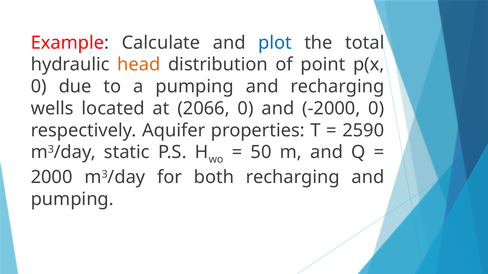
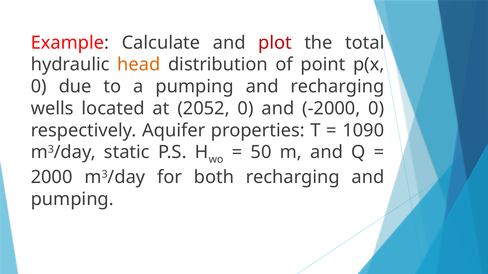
plot colour: blue -> red
2066: 2066 -> 2052
2590: 2590 -> 1090
